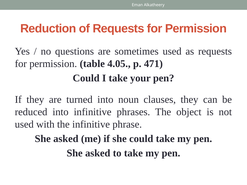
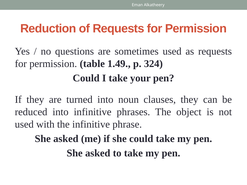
4.05: 4.05 -> 1.49
471: 471 -> 324
